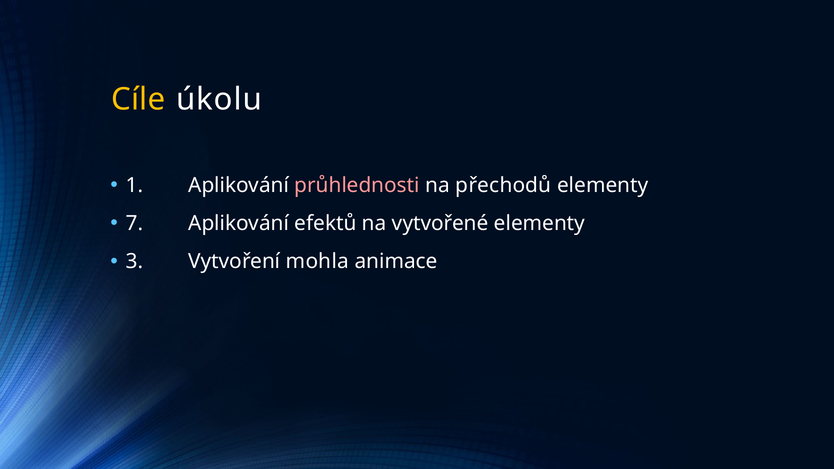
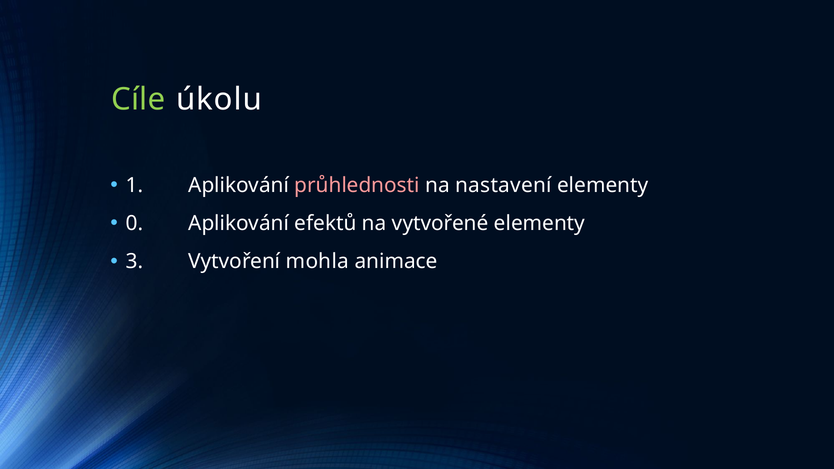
Cíle colour: yellow -> light green
přechodů: přechodů -> nastavení
7: 7 -> 0
